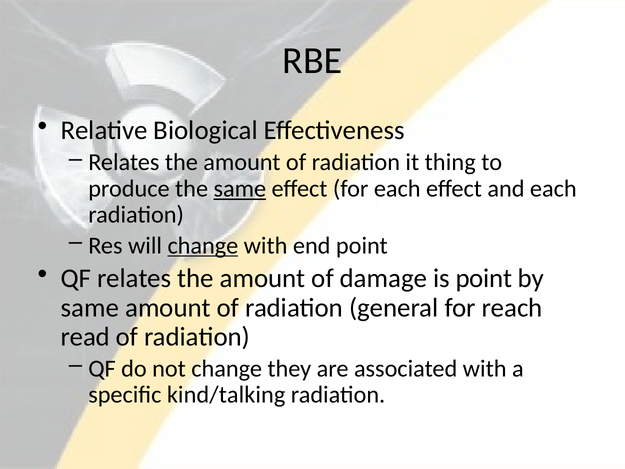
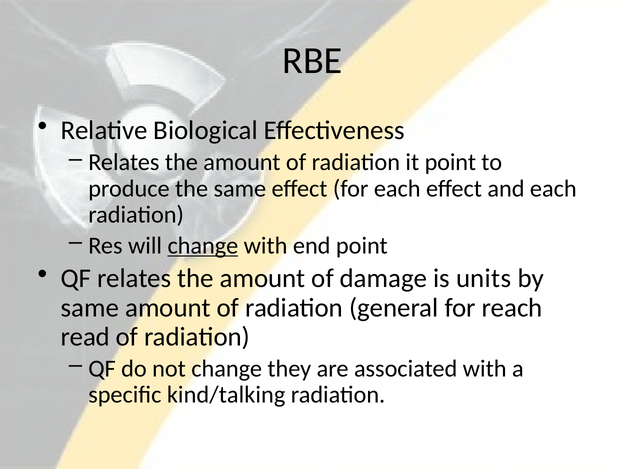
it thing: thing -> point
same at (240, 189) underline: present -> none
is point: point -> units
